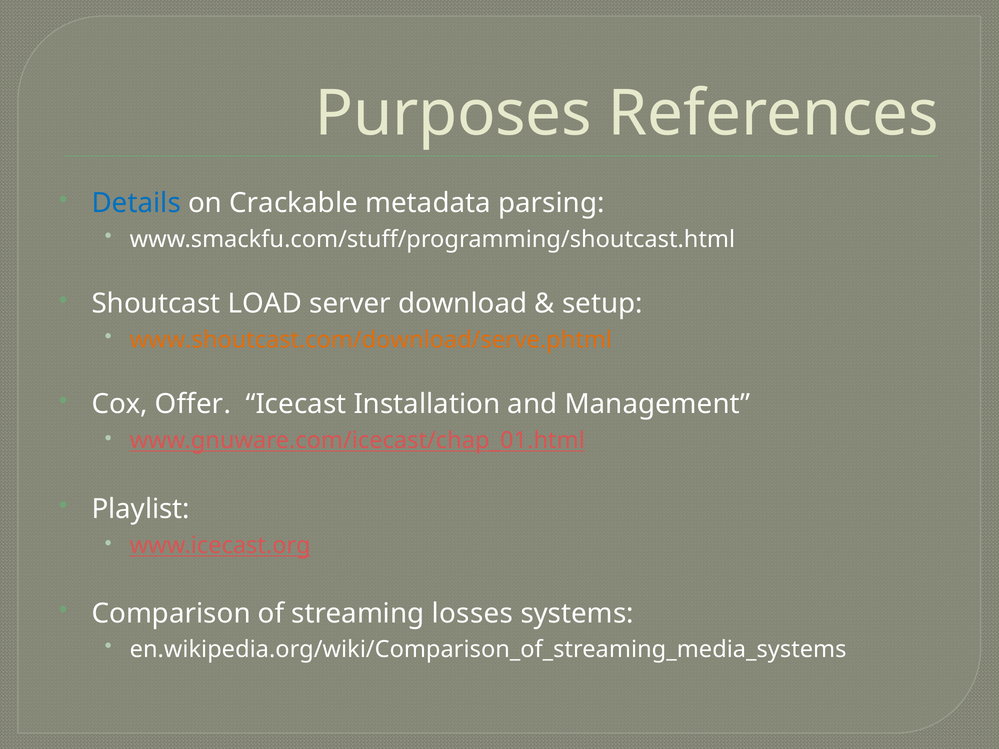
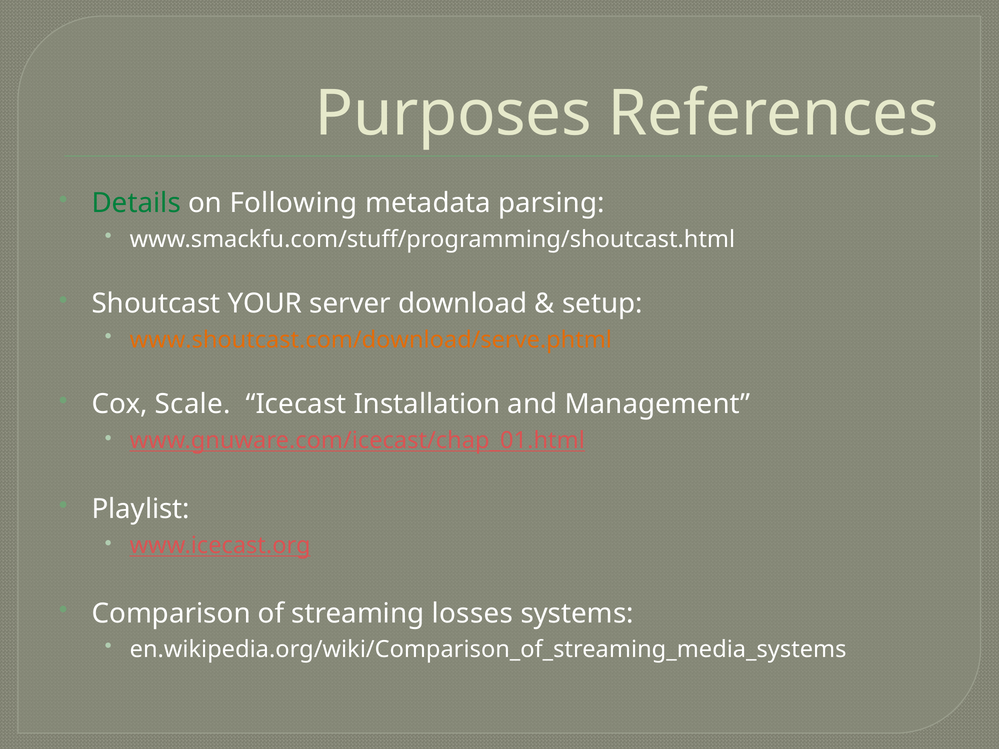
Details colour: blue -> green
Crackable: Crackable -> Following
LOAD: LOAD -> YOUR
Offer: Offer -> Scale
